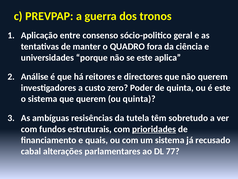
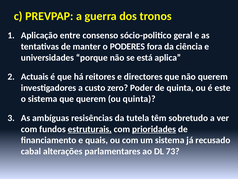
QUADRO: QUADRO -> PODERES
se este: este -> está
Análise: Análise -> Actuais
estruturais underline: none -> present
77: 77 -> 73
